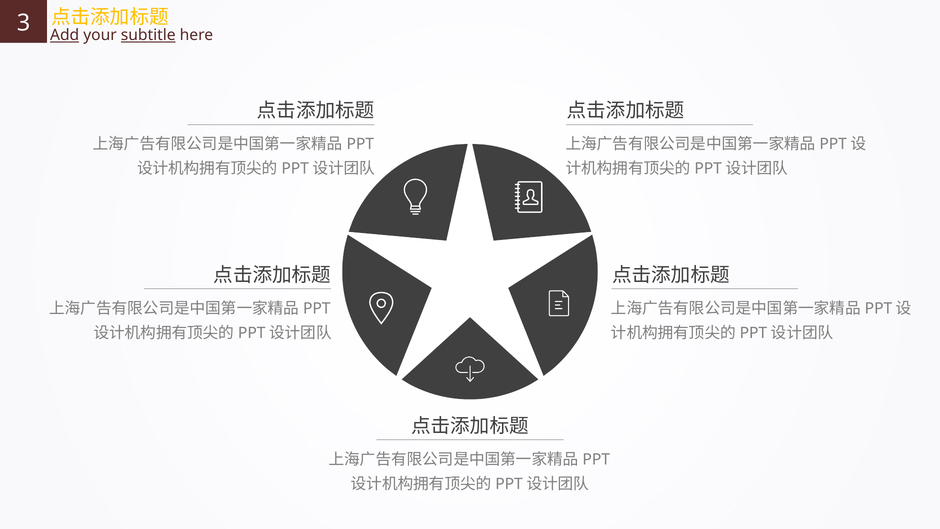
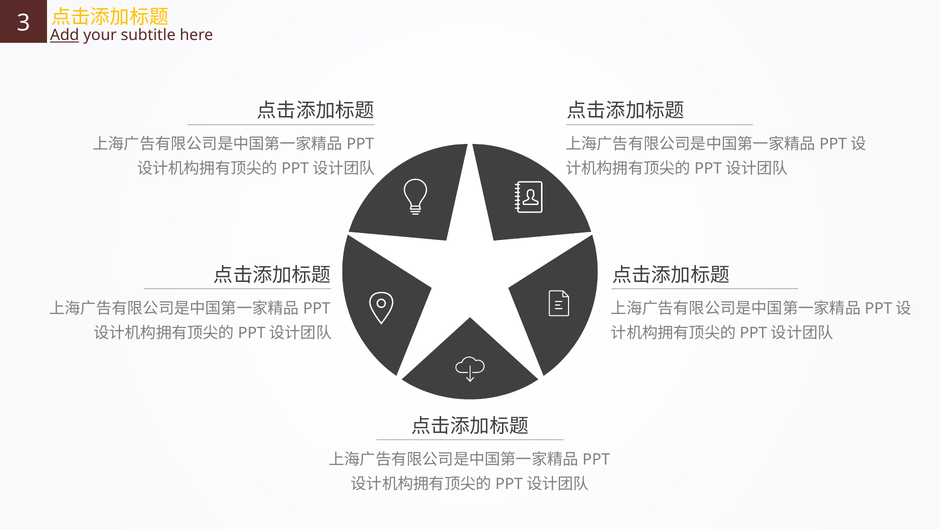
subtitle underline: present -> none
